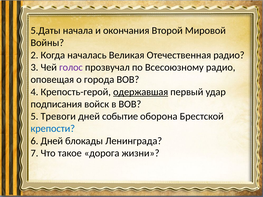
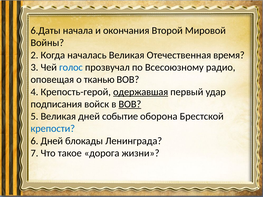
5.Даты: 5.Даты -> 6.Даты
Отечественная радио: радио -> время
голос colour: purple -> blue
города: города -> тканью
ВОВ at (130, 104) underline: none -> present
5 Тревоги: Тревоги -> Великая
